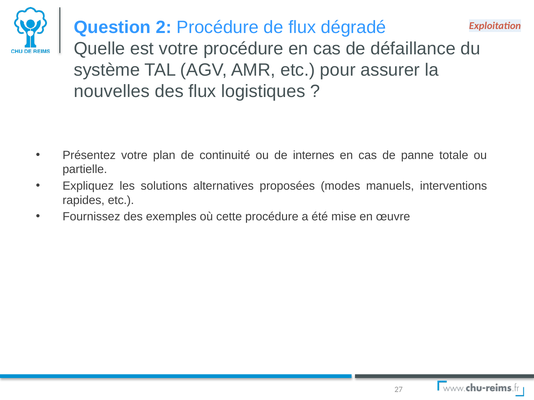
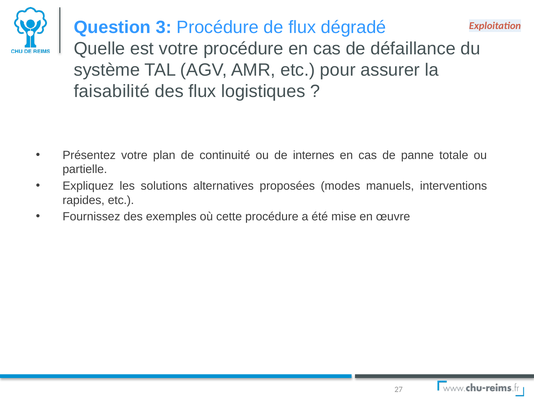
2: 2 -> 3
nouvelles: nouvelles -> faisabilité
